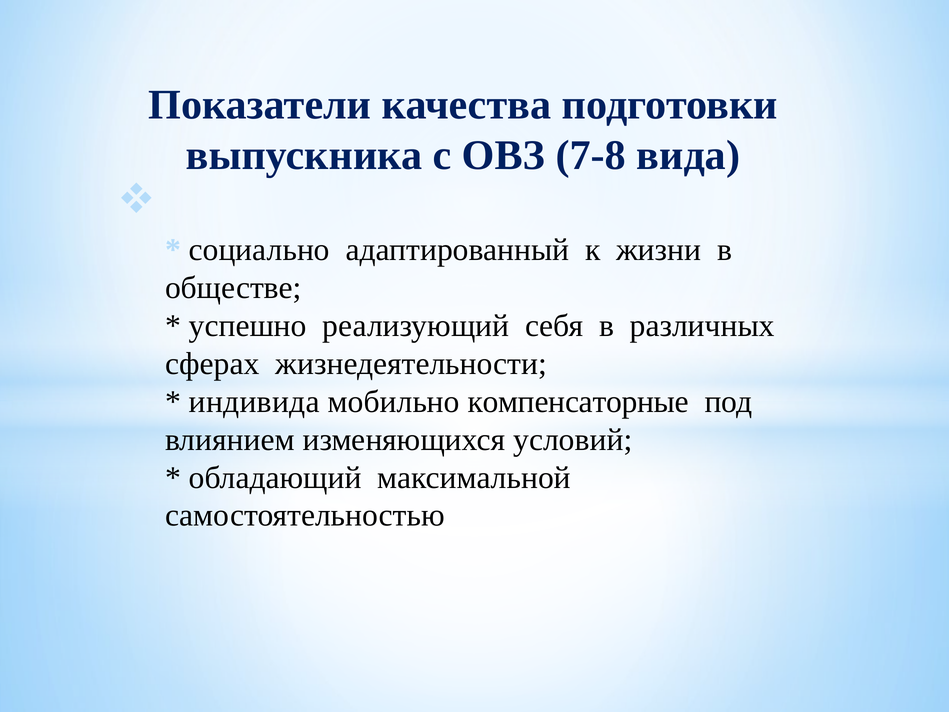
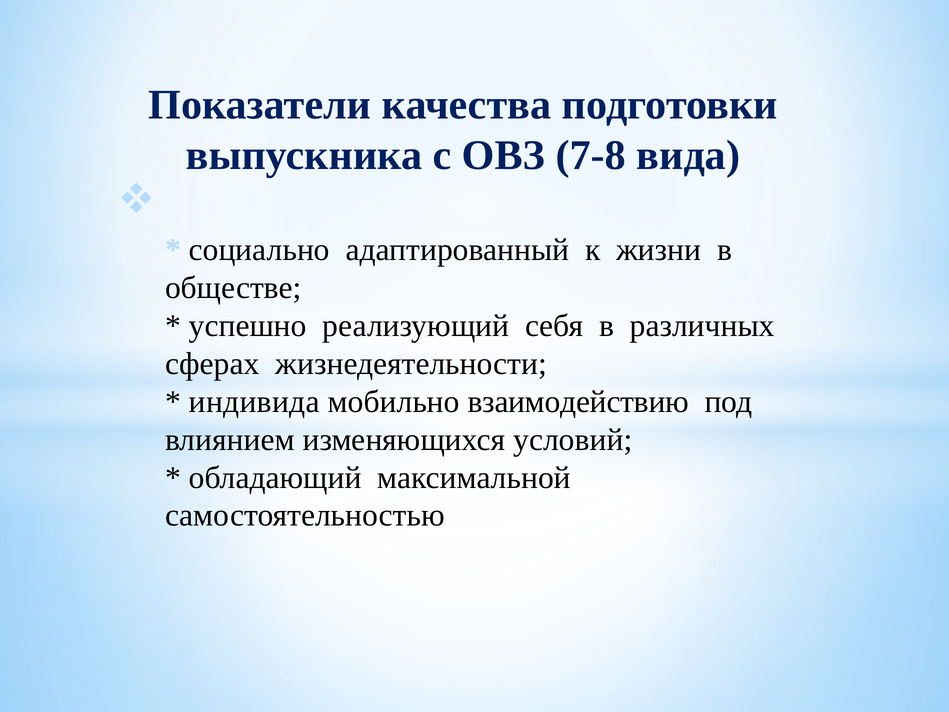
компенсаторные: компенсаторные -> взаимодействию
